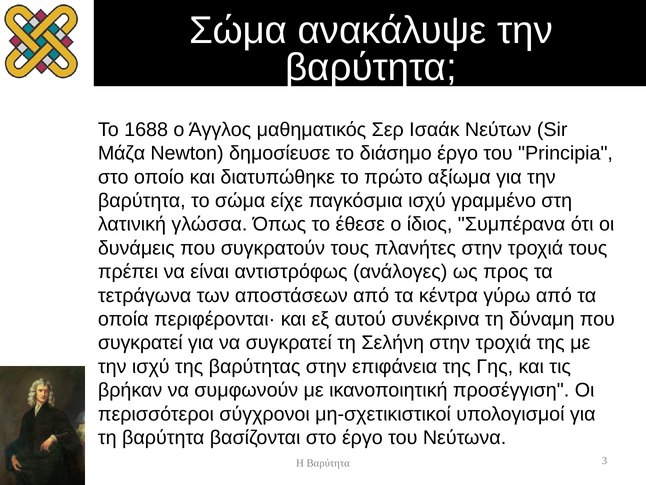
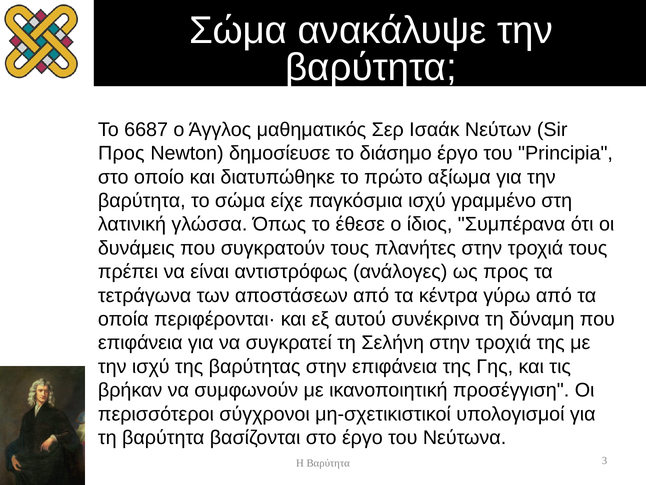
1688: 1688 -> 6687
Μάζα at (122, 153): Μάζα -> Προς
συγκρατεί at (140, 343): συγκρατεί -> επιφάνεια
